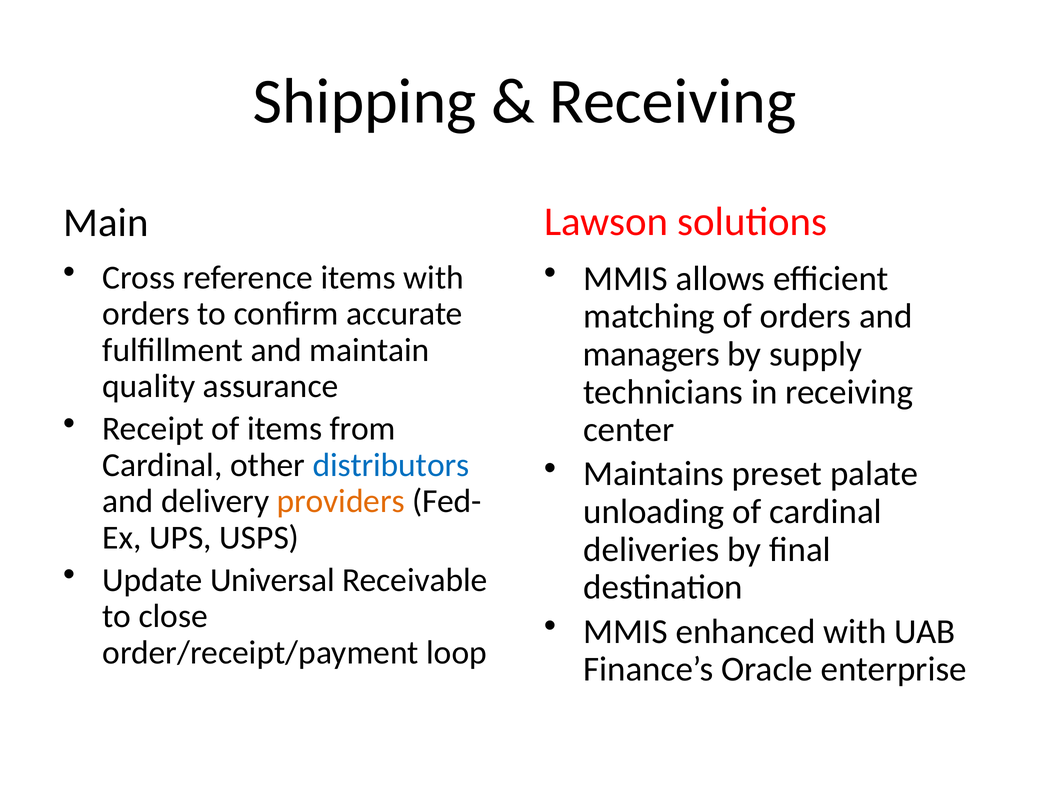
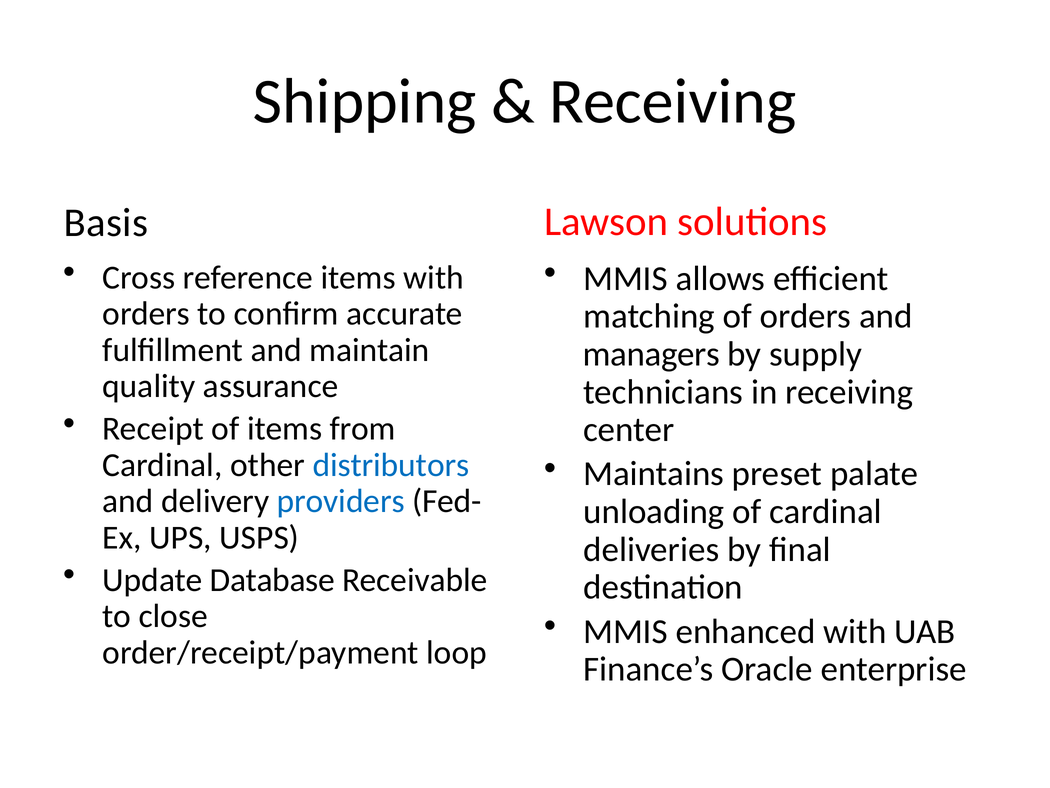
Main: Main -> Basis
providers colour: orange -> blue
Universal: Universal -> Database
